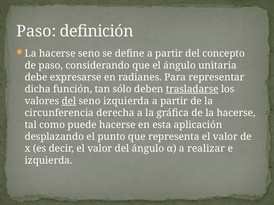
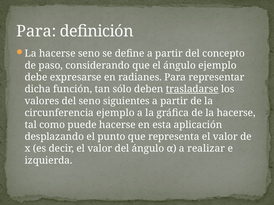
Paso at (36, 31): Paso -> Para
ángulo unitaria: unitaria -> ejemplo
del at (69, 101) underline: present -> none
seno izquierda: izquierda -> siguientes
circunferencia derecha: derecha -> ejemplo
